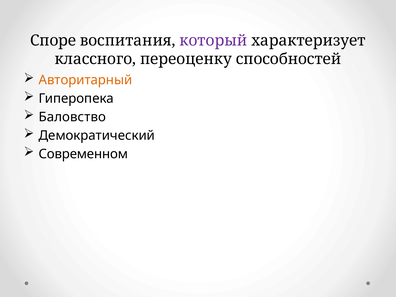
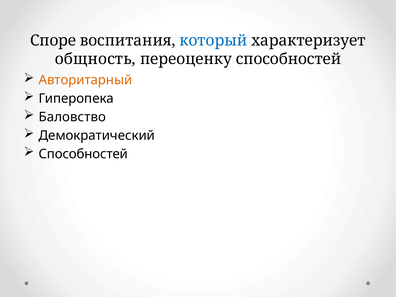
который colour: purple -> blue
классного: классного -> общность
Современном at (83, 154): Современном -> Способностей
